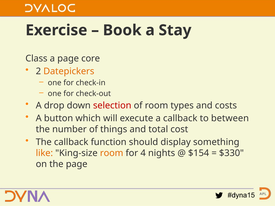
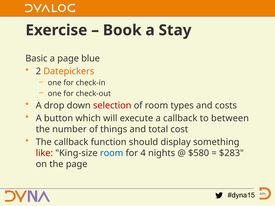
Class: Class -> Basic
core: core -> blue
like colour: orange -> red
room at (112, 153) colour: orange -> blue
$154: $154 -> $580
$330: $330 -> $283
